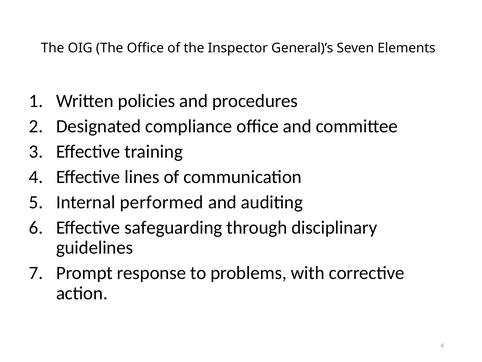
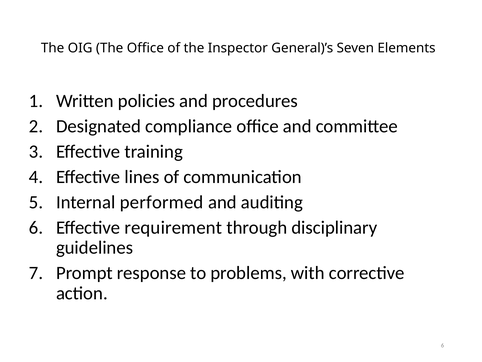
safeguarding: safeguarding -> requirement
